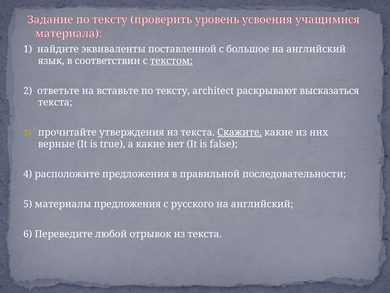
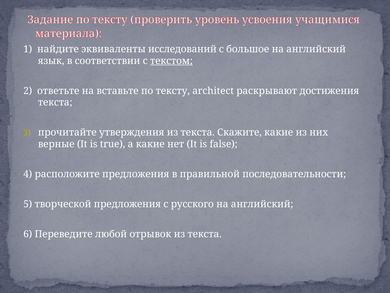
поставленной: поставленной -> исследований
высказаться: высказаться -> достижения
Скажите underline: present -> none
материалы: материалы -> творческой
